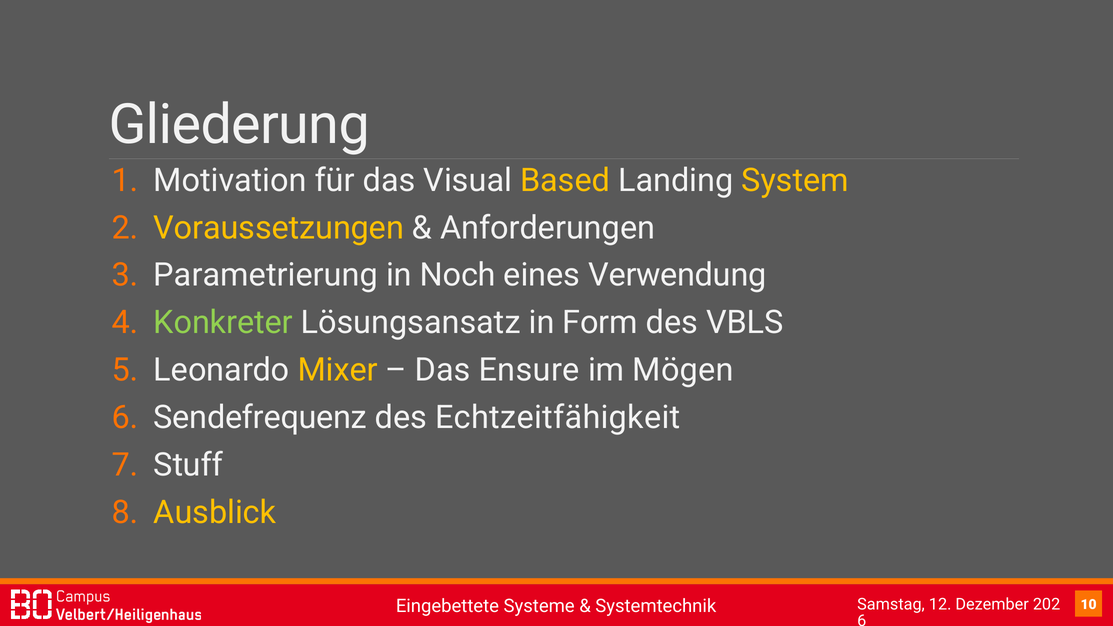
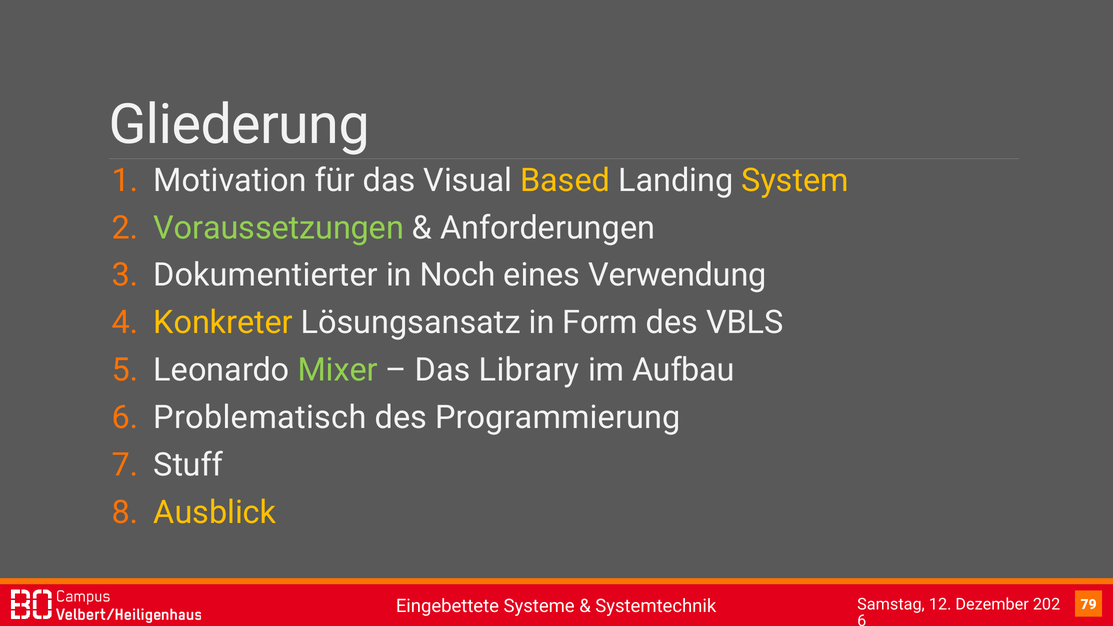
Voraussetzungen colour: yellow -> light green
Parametrierung: Parametrierung -> Dokumentierter
Konkreter colour: light green -> yellow
Mixer colour: yellow -> light green
Ensure: Ensure -> Library
Mögen: Mögen -> Aufbau
Sendefrequenz: Sendefrequenz -> Problematisch
Echtzeitfähigkeit: Echtzeitfähigkeit -> Programmierung
10: 10 -> 79
